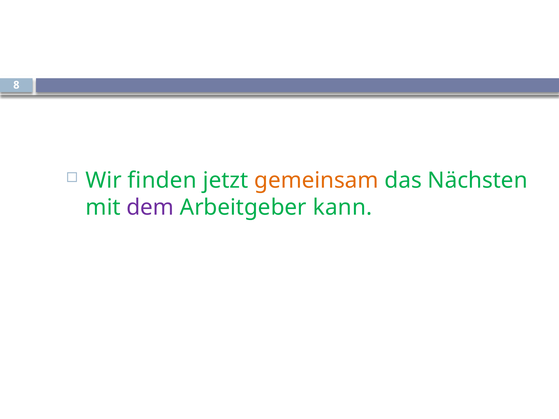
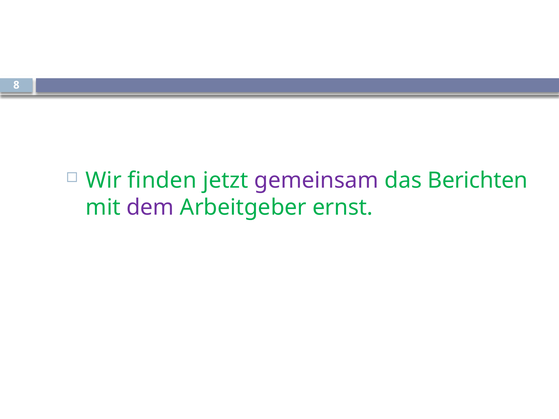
gemeinsam colour: orange -> purple
Nächsten: Nächsten -> Berichten
kann: kann -> ernst
